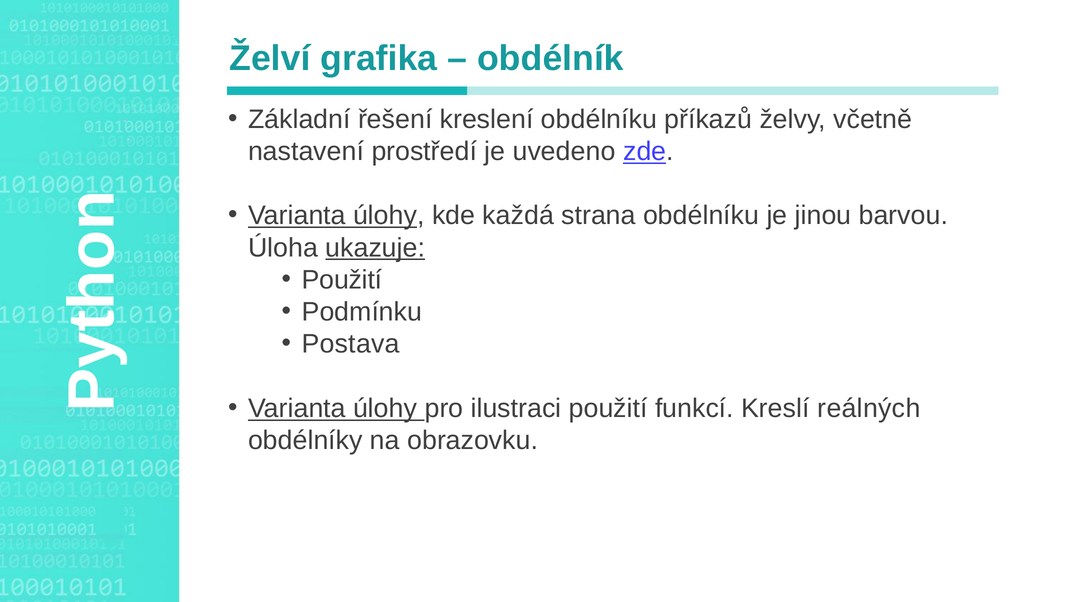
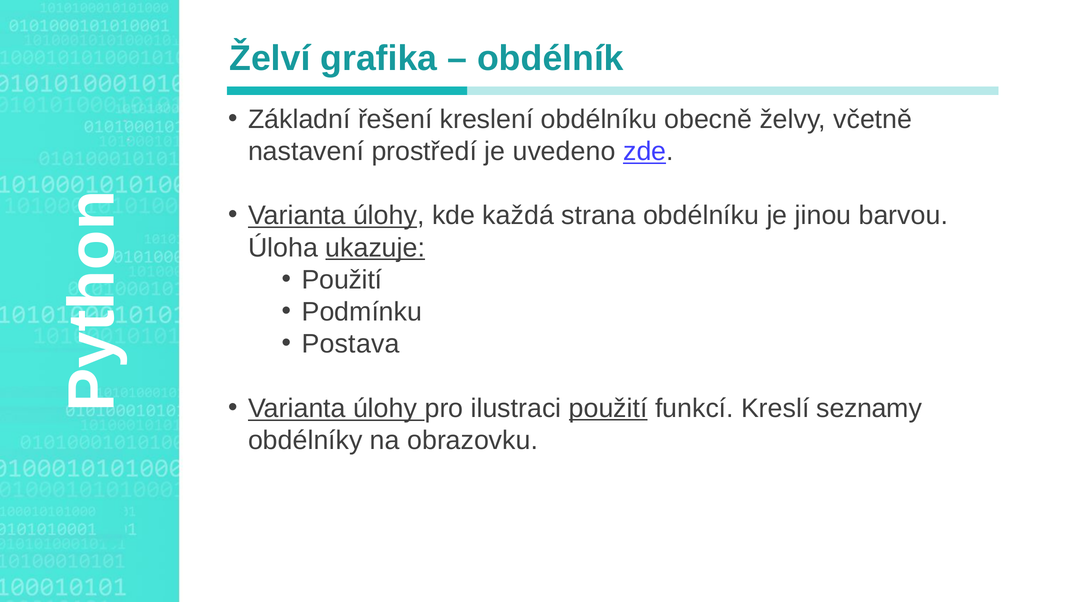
příkazů: příkazů -> obecně
použití at (608, 409) underline: none -> present
reálných: reálných -> seznamy
